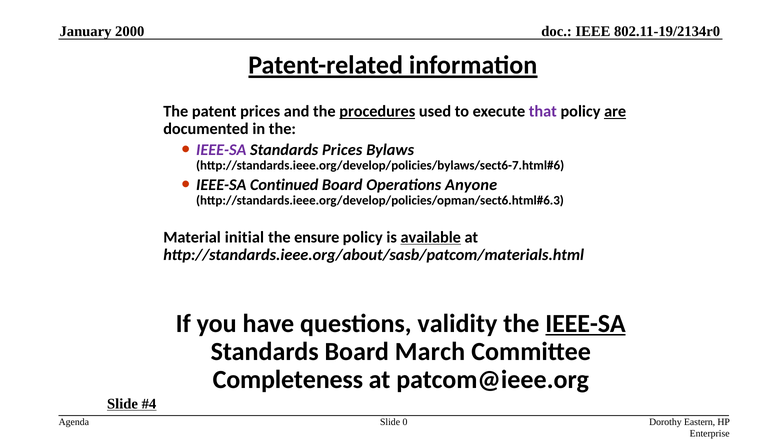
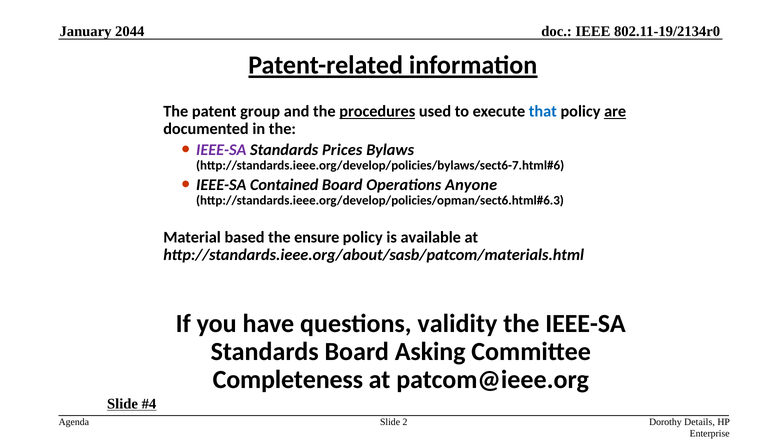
2000: 2000 -> 2044
patent prices: prices -> group
that colour: purple -> blue
Continued: Continued -> Contained
initial: initial -> based
available underline: present -> none
IEEE-SA at (586, 323) underline: present -> none
March: March -> Asking
0: 0 -> 2
Eastern: Eastern -> Details
